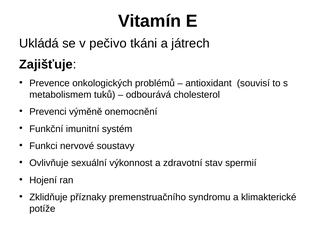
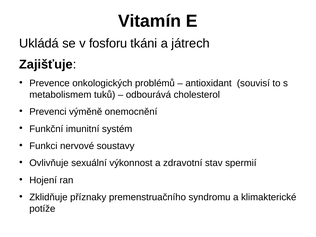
pečivo: pečivo -> fosforu
